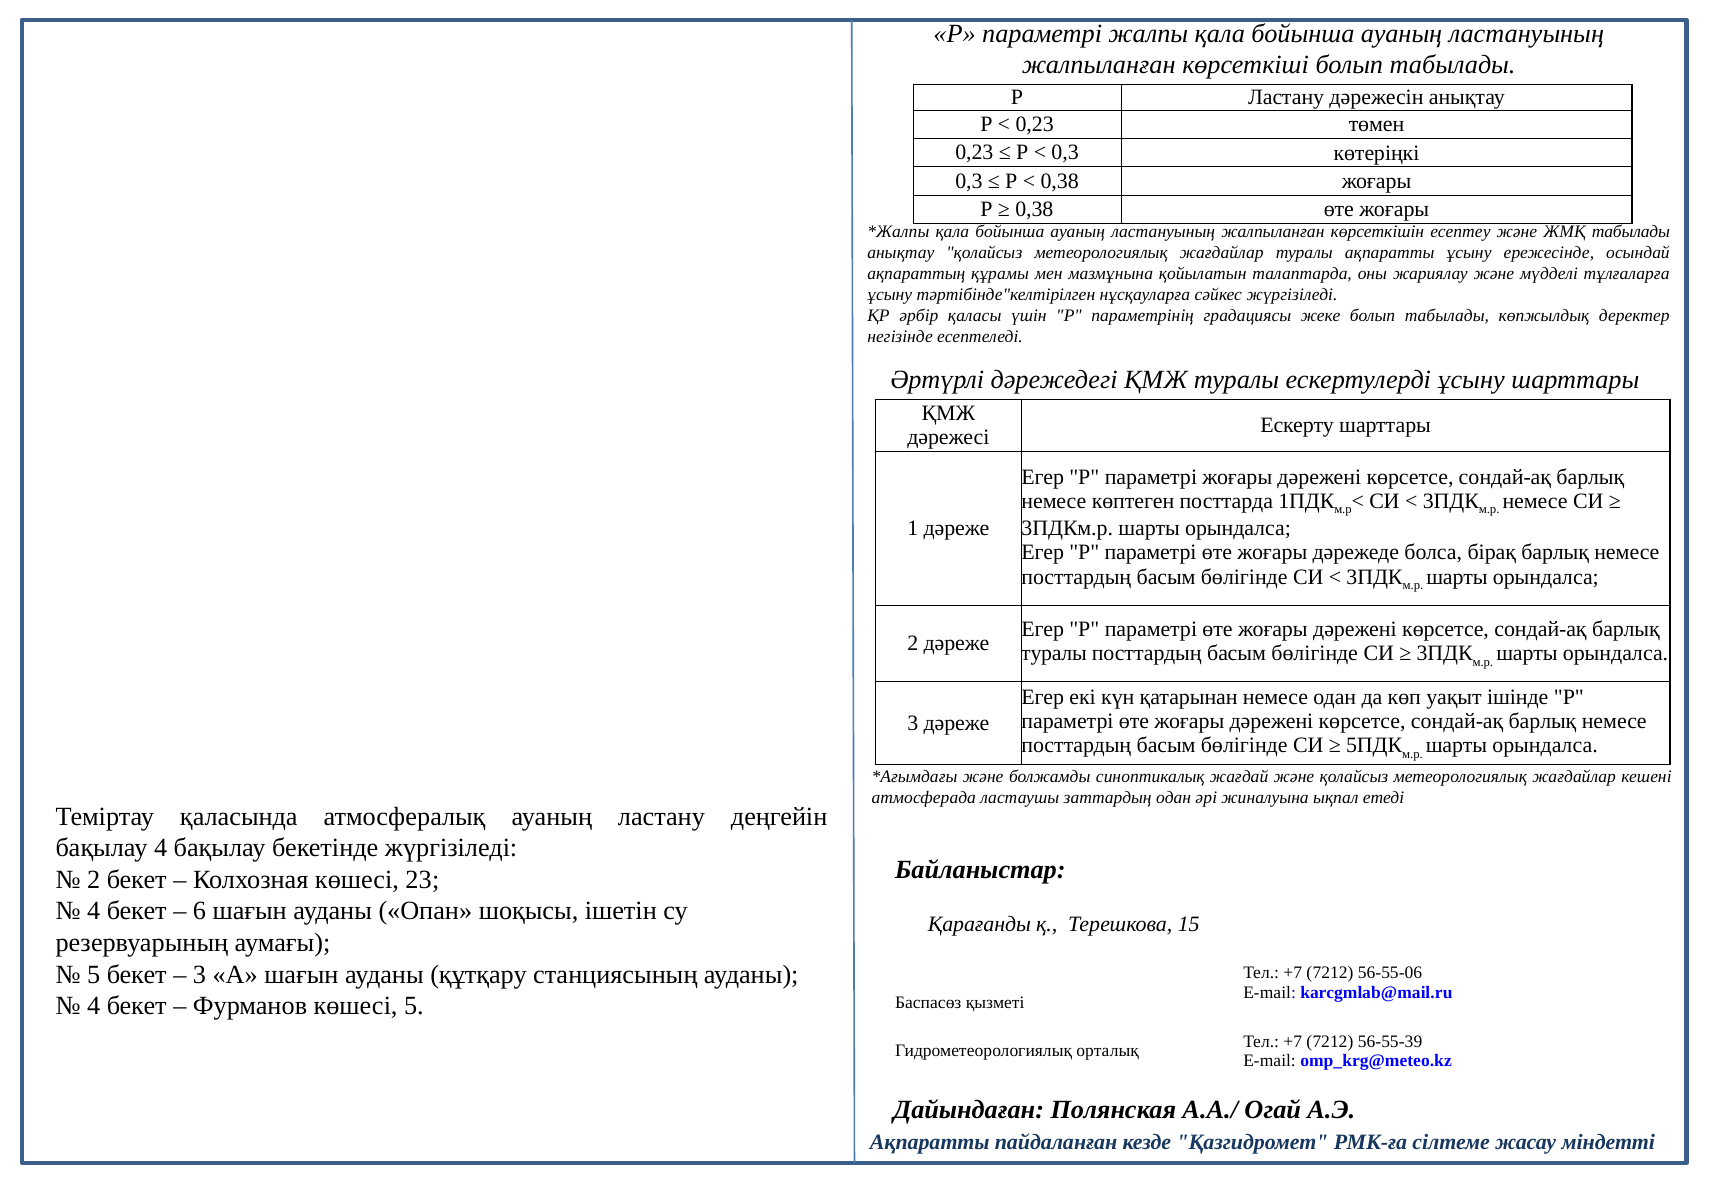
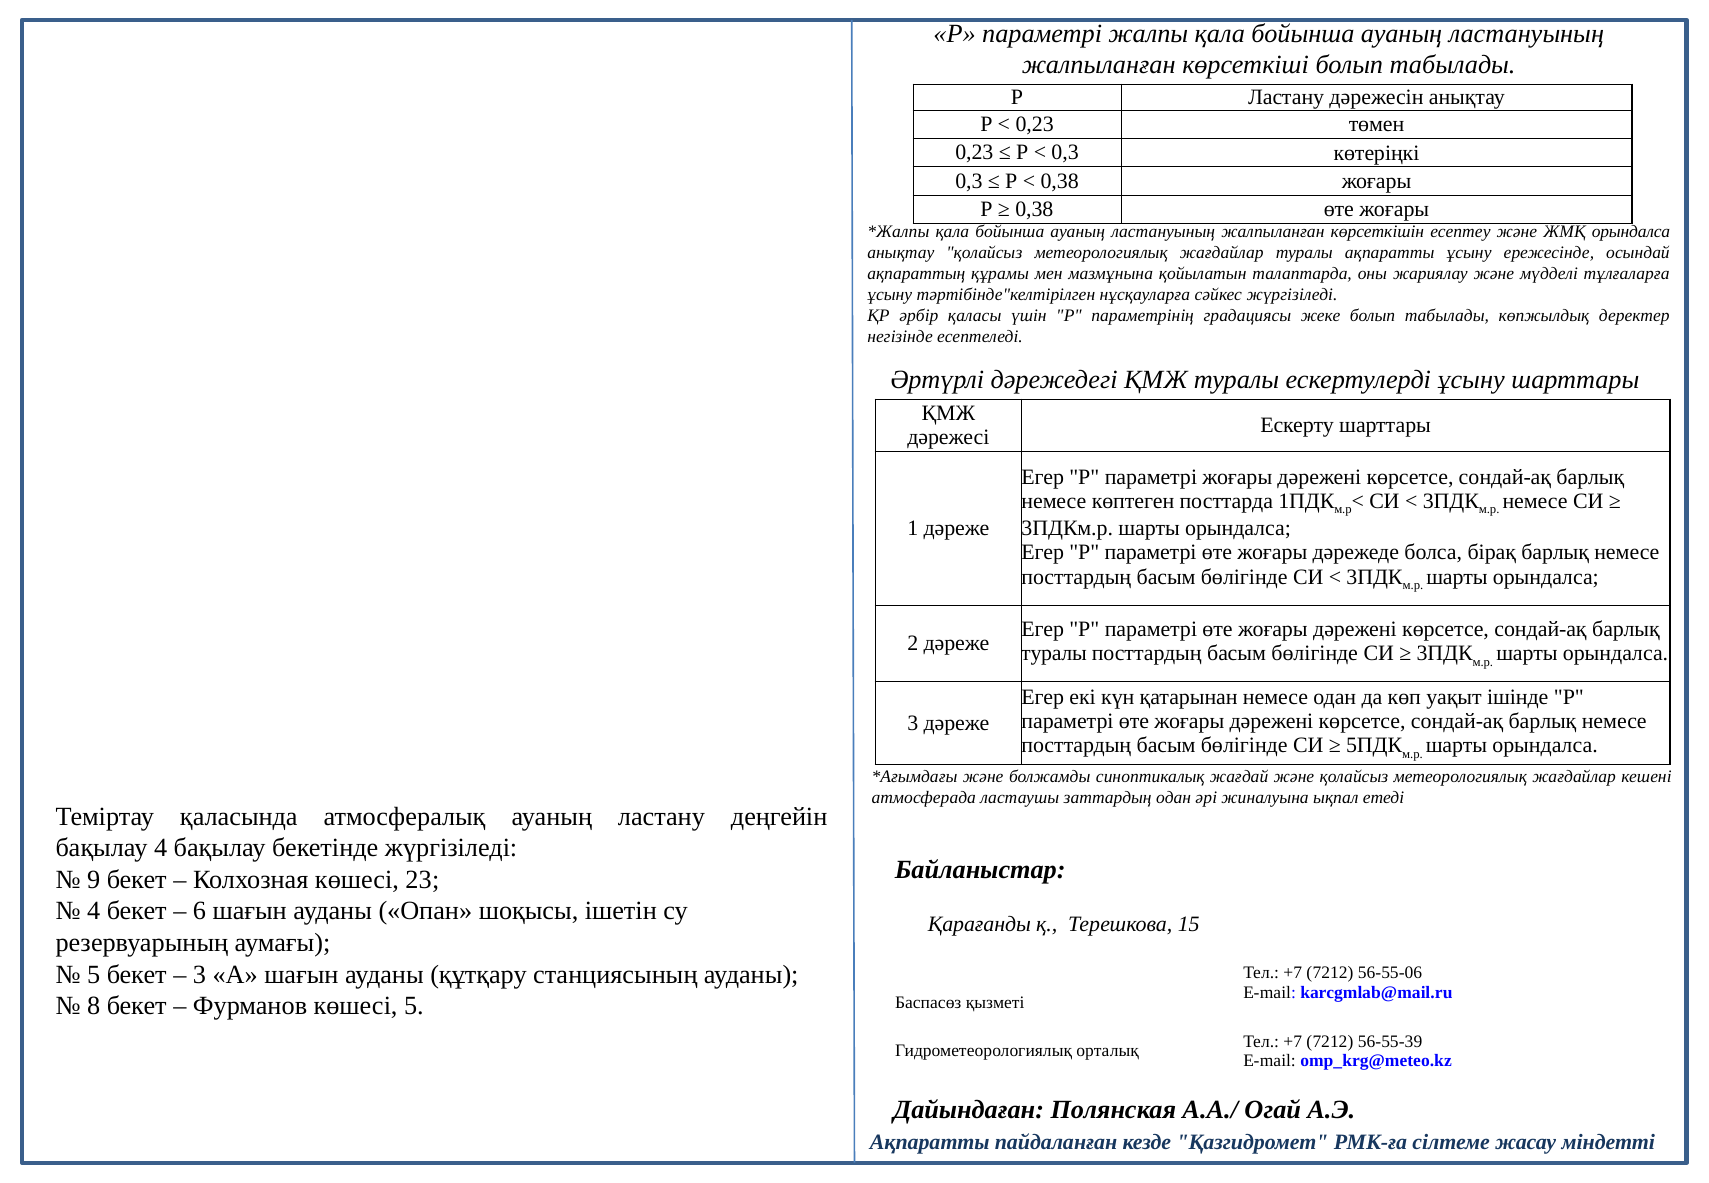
ЖМҚ табылады: табылады -> орындалса
2 at (94, 880): 2 -> 9
4 at (94, 1006): 4 -> 8
